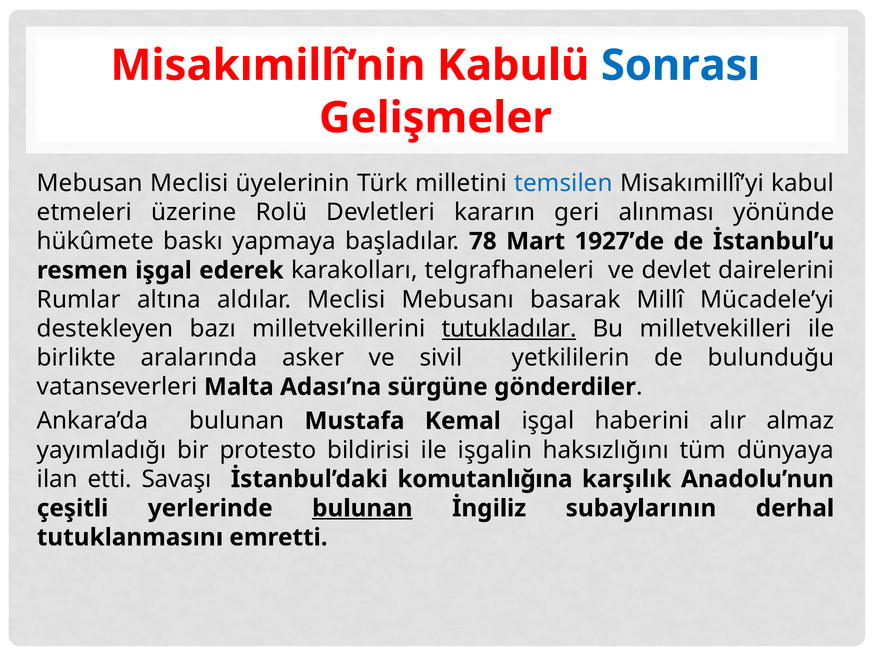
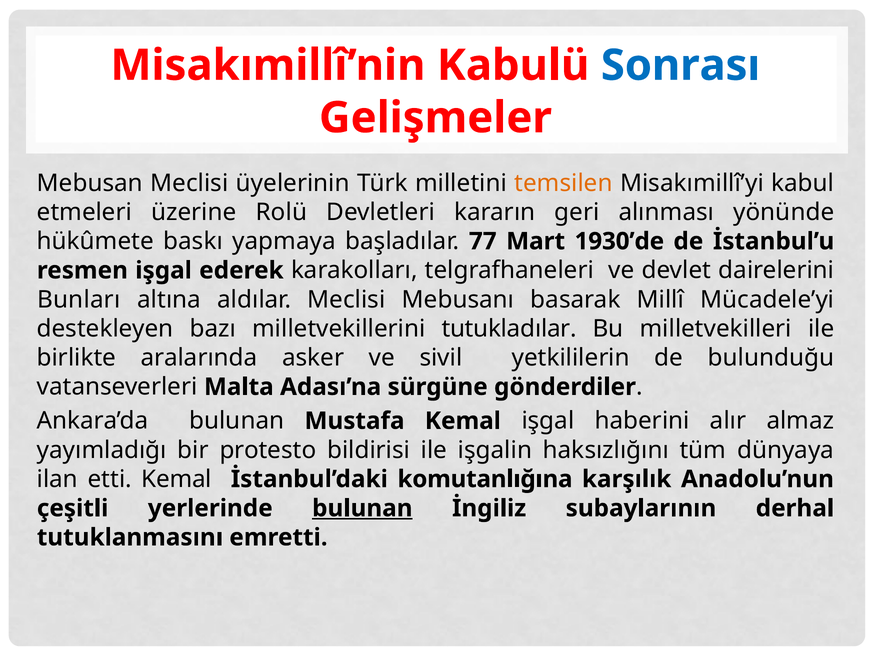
temsilen colour: blue -> orange
78: 78 -> 77
1927’de: 1927’de -> 1930’de
Rumlar: Rumlar -> Bunları
tutukladılar underline: present -> none
etti Savaşı: Savaşı -> Kemal
